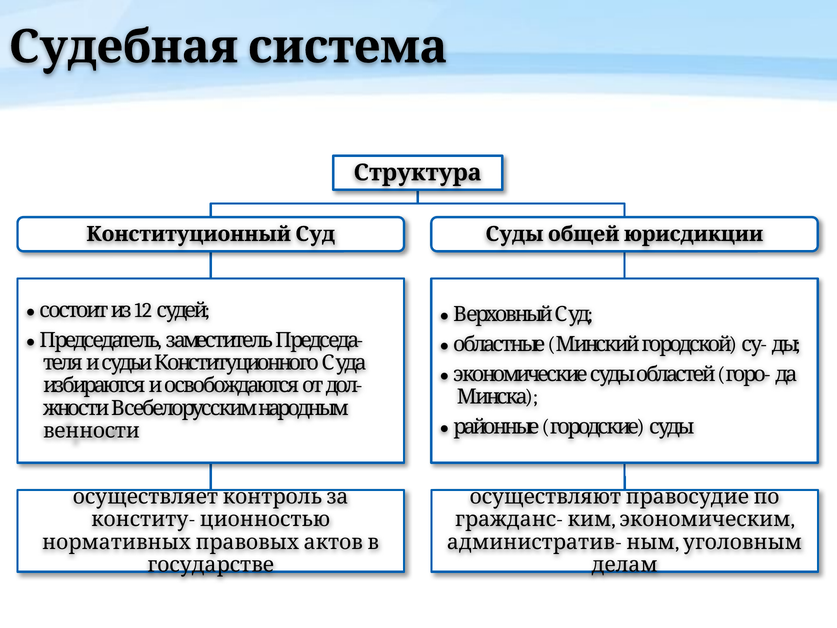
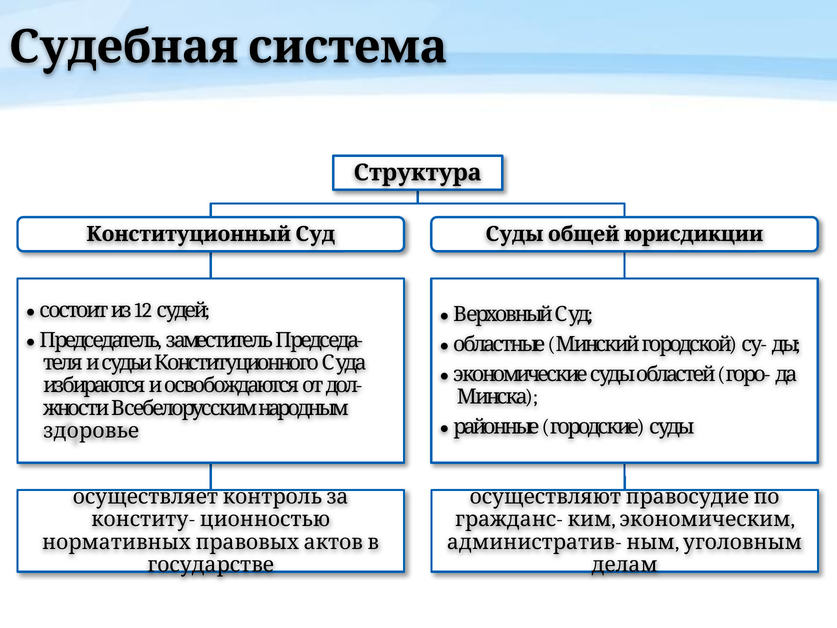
венности: венности -> здоровье
